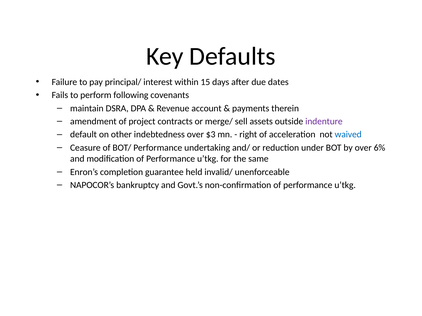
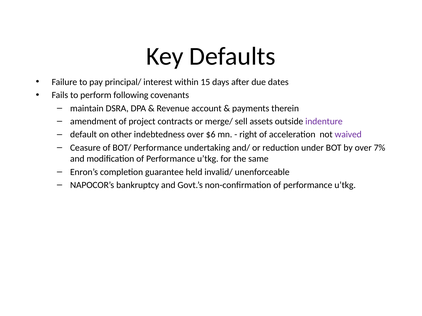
$3: $3 -> $6
waived colour: blue -> purple
6%: 6% -> 7%
